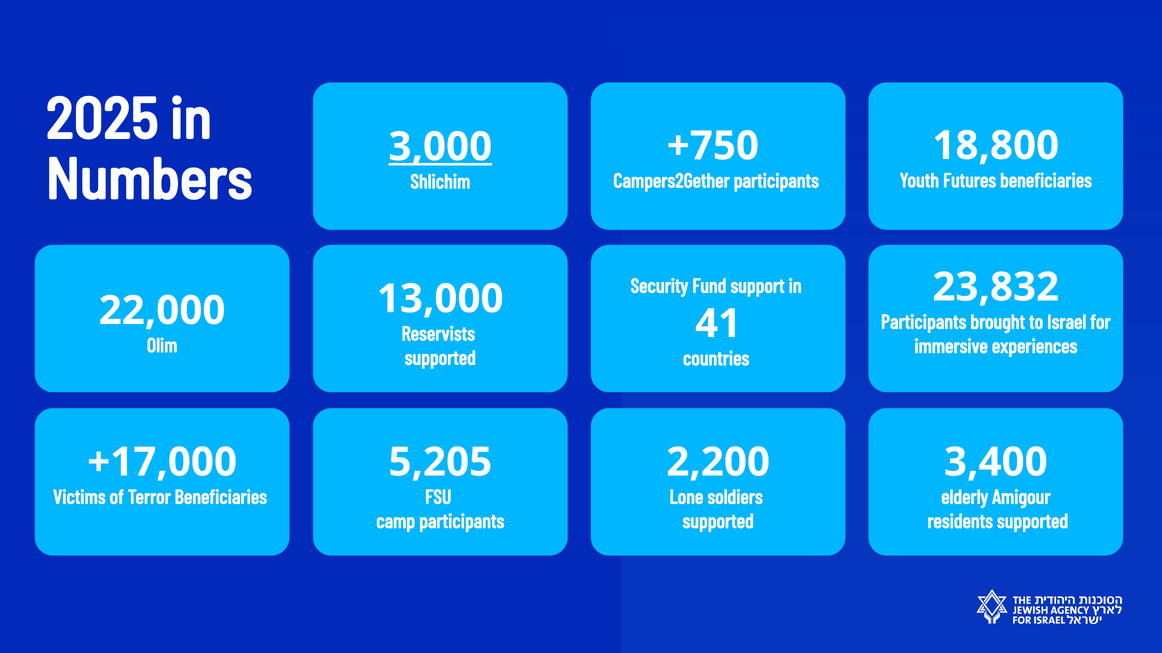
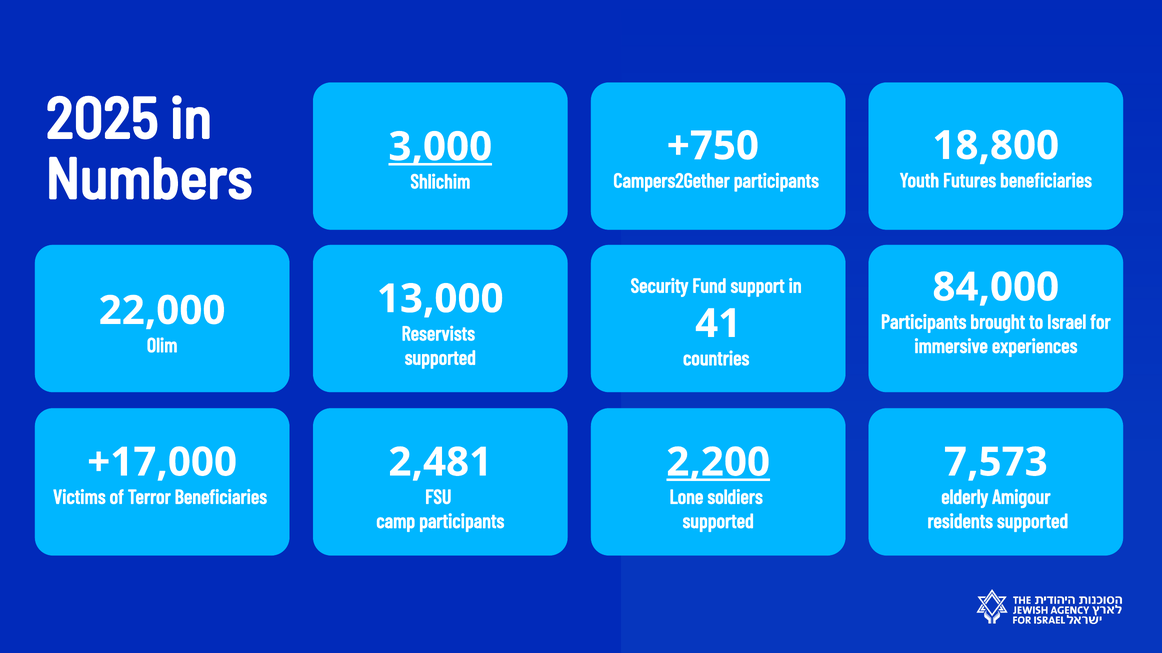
23,832: 23,832 -> 84,000
5,205: 5,205 -> 2,481
2,200 underline: none -> present
3,400: 3,400 -> 7,573
